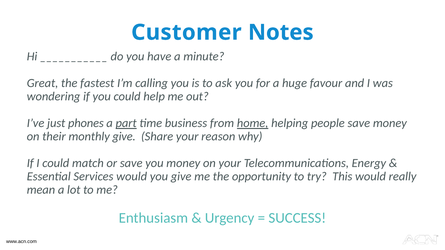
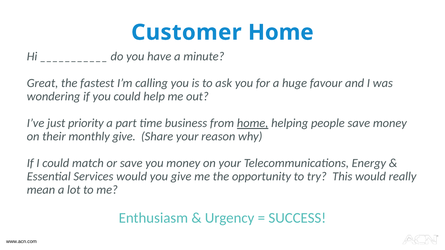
Customer Notes: Notes -> Home
phones: phones -> priority
part underline: present -> none
